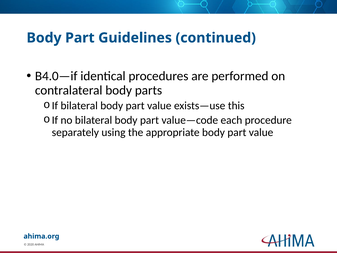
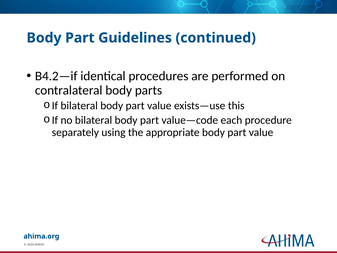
B4.0—if: B4.0—if -> B4.2—if
